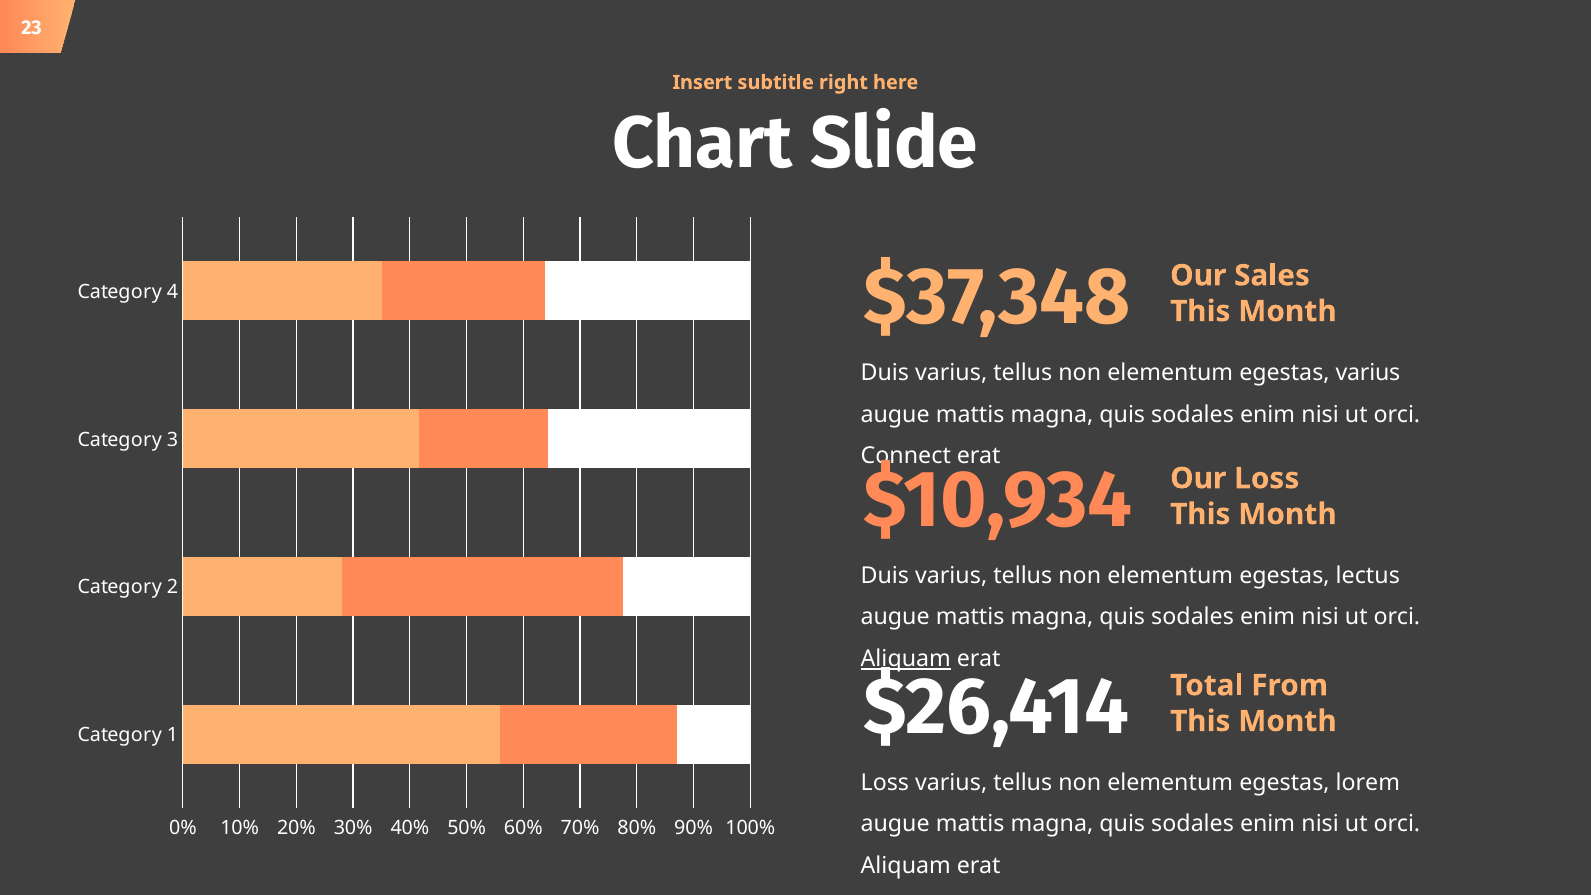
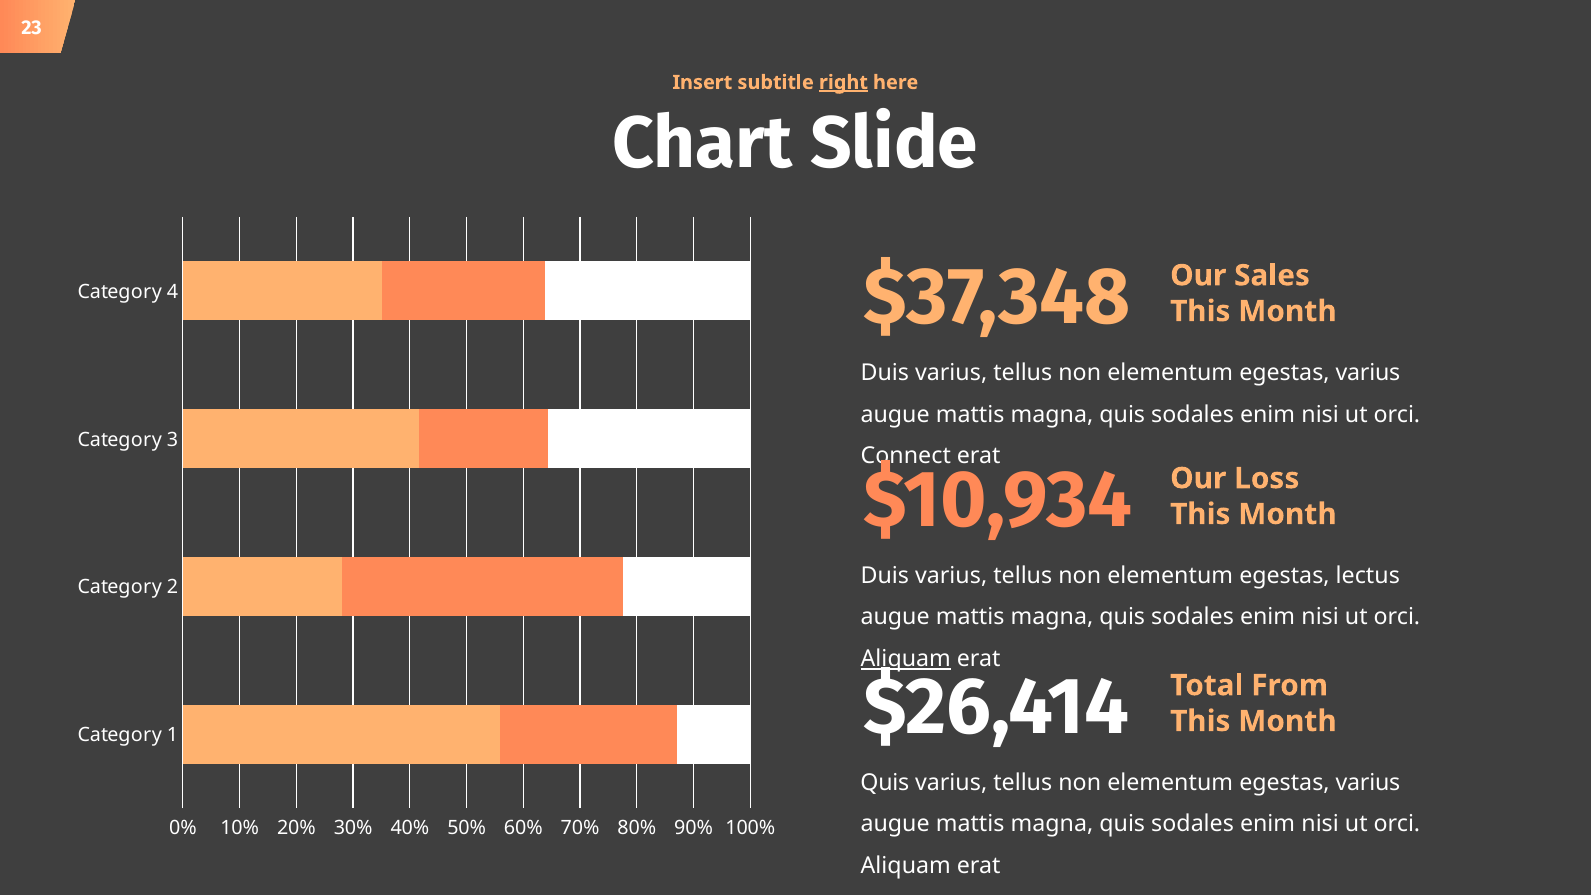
right underline: none -> present
Loss at (885, 782): Loss -> Quis
lorem at (1368, 782): lorem -> varius
